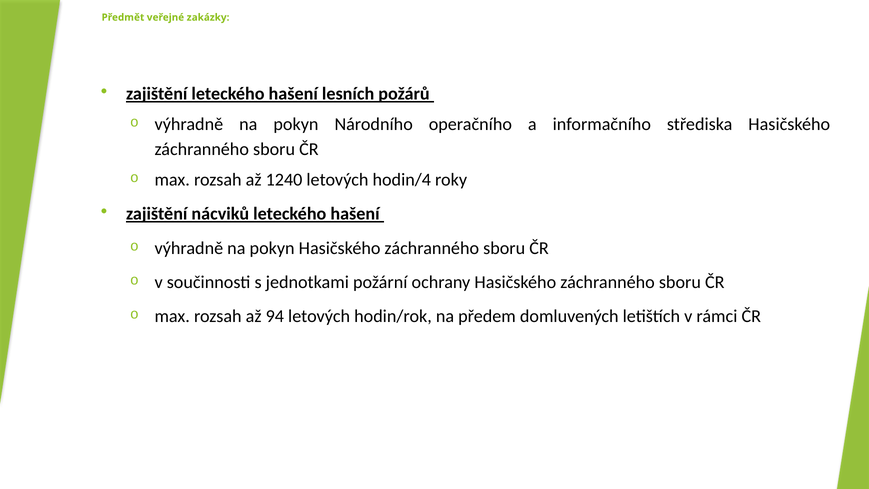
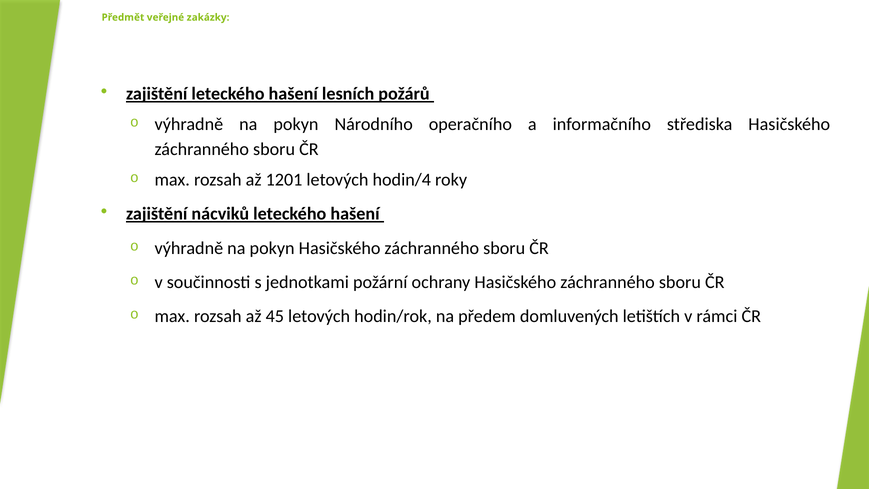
1240: 1240 -> 1201
94: 94 -> 45
